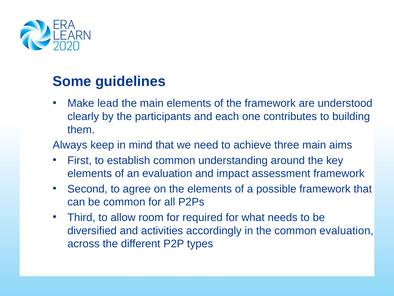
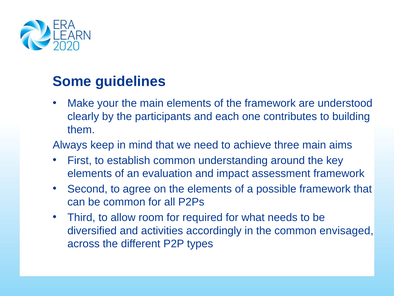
lead: lead -> your
common evaluation: evaluation -> envisaged
